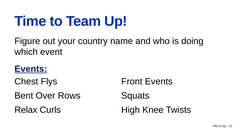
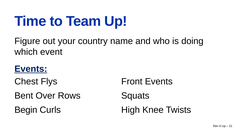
Relax: Relax -> Begin
